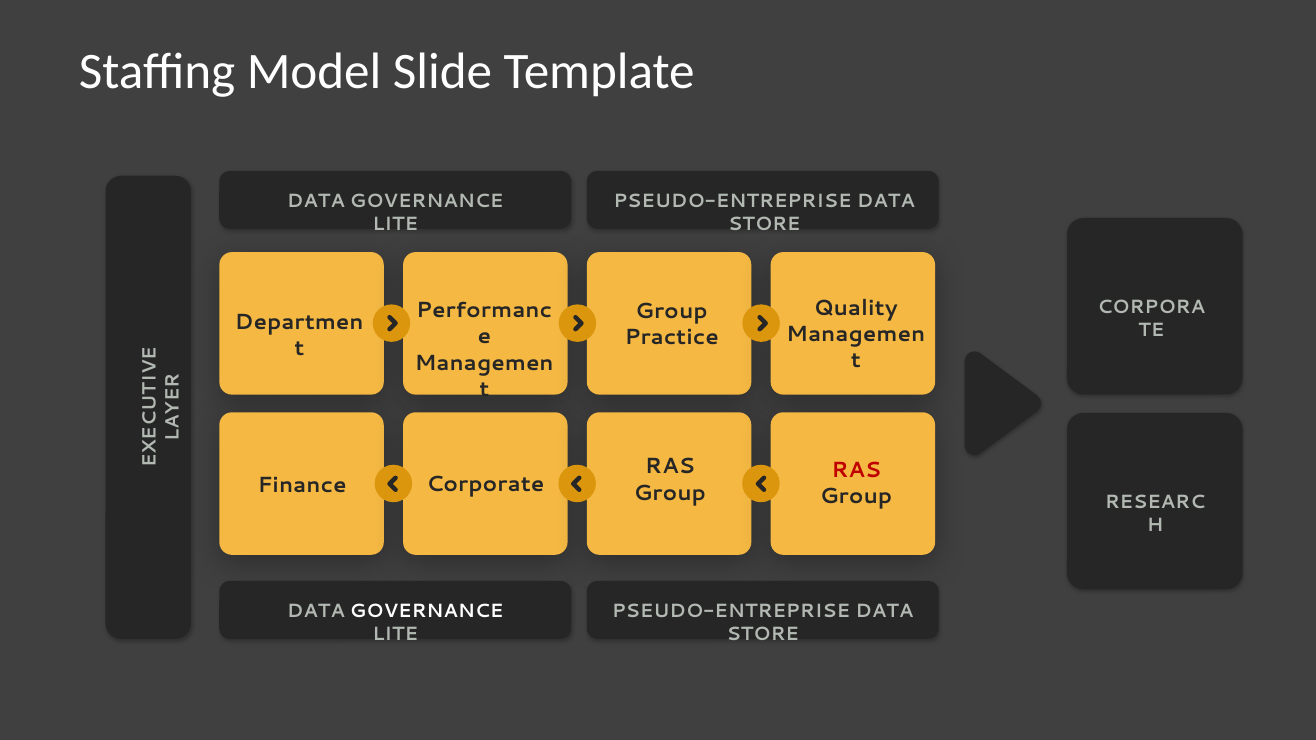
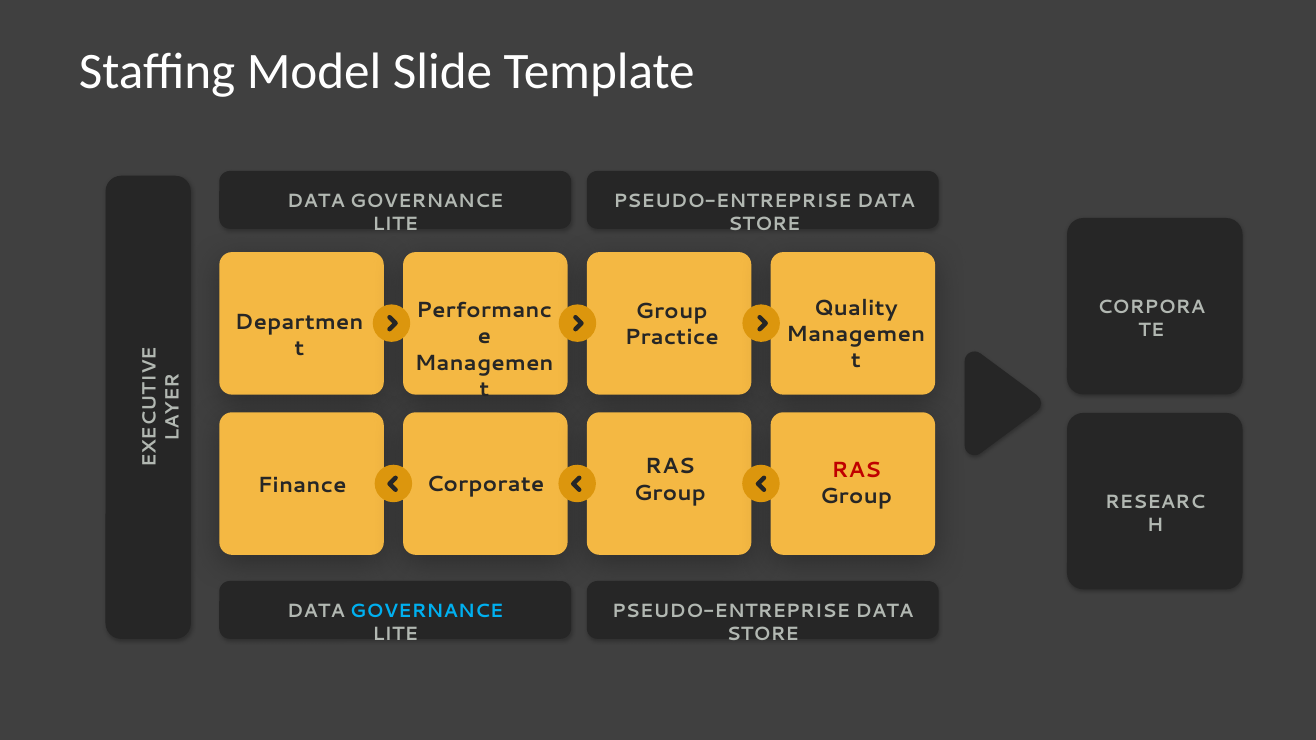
GOVERNANCE at (427, 611) colour: white -> light blue
